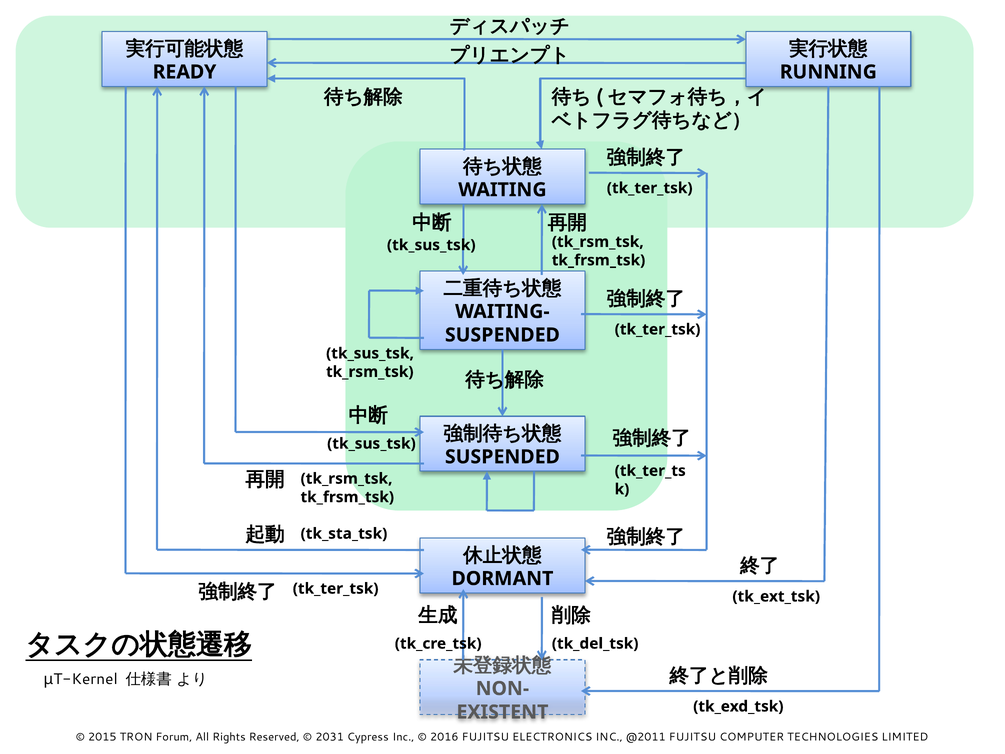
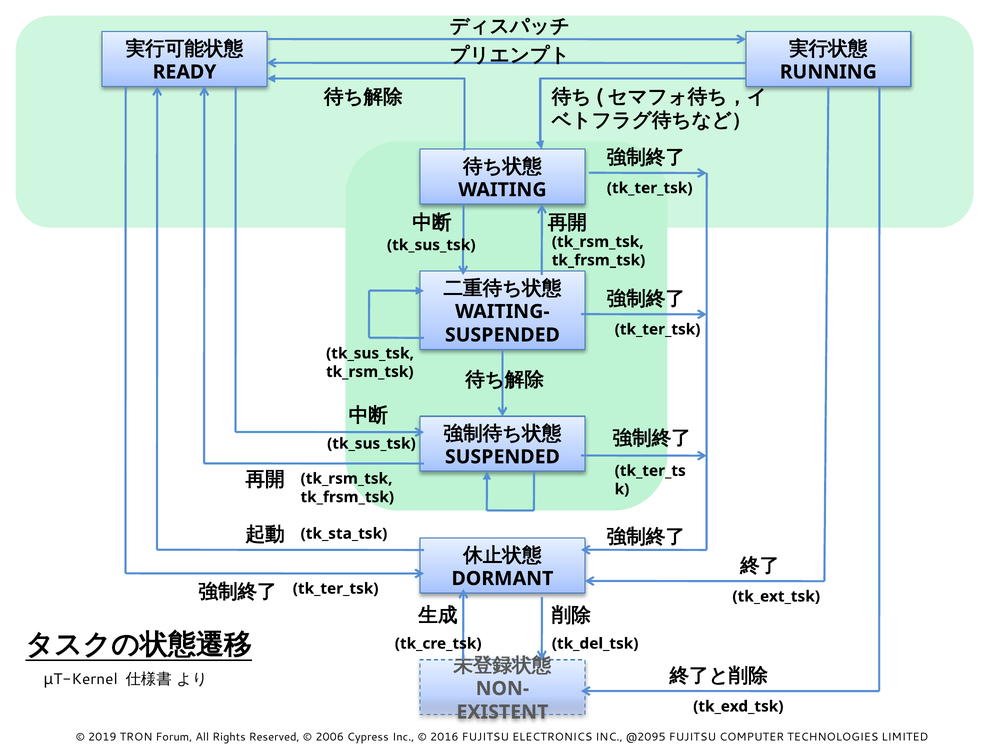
2015: 2015 -> 2019
2031: 2031 -> 2006
@2011: @2011 -> @2095
